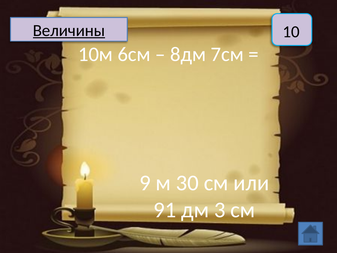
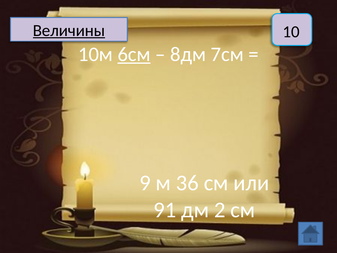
6см underline: none -> present
30: 30 -> 36
3: 3 -> 2
